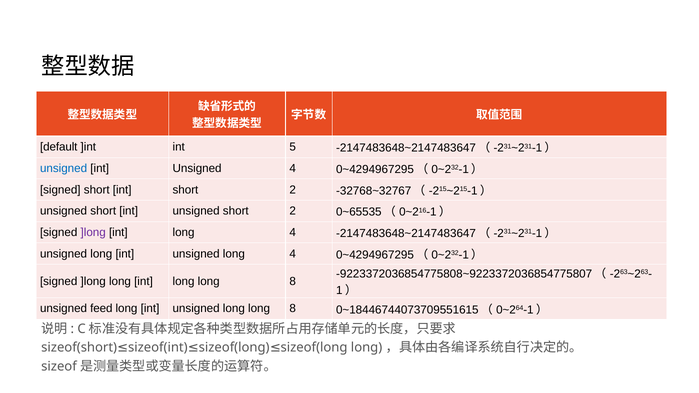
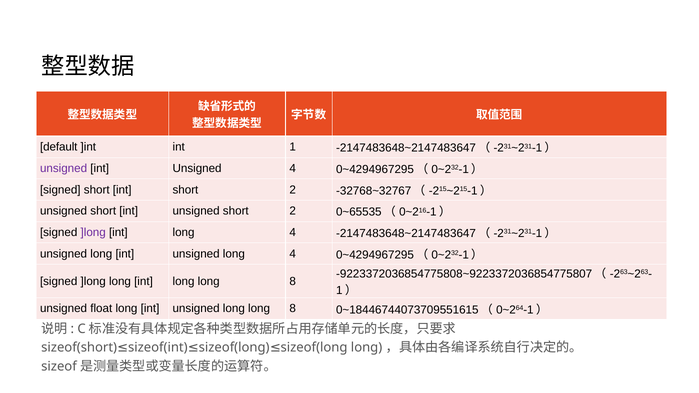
5: 5 -> 1
unsigned at (64, 168) colour: blue -> purple
feed: feed -> float
